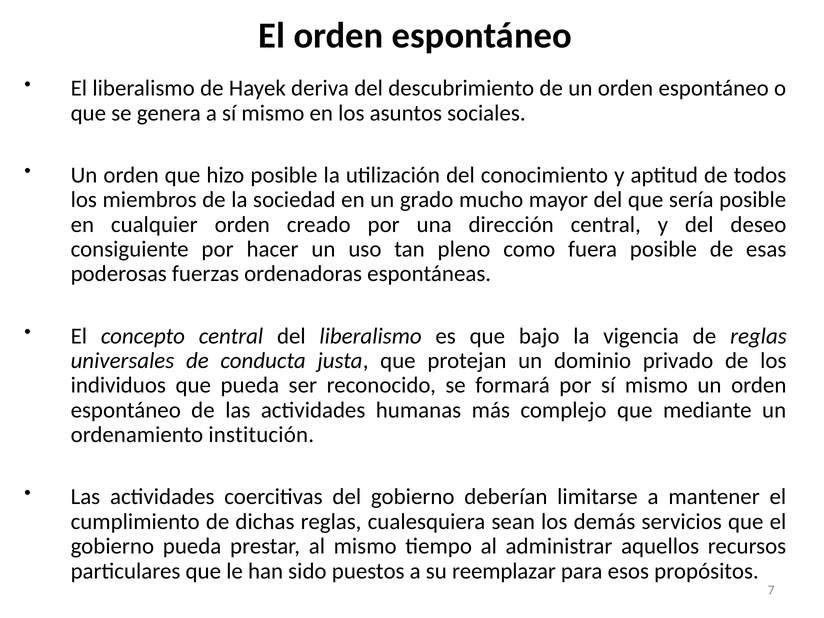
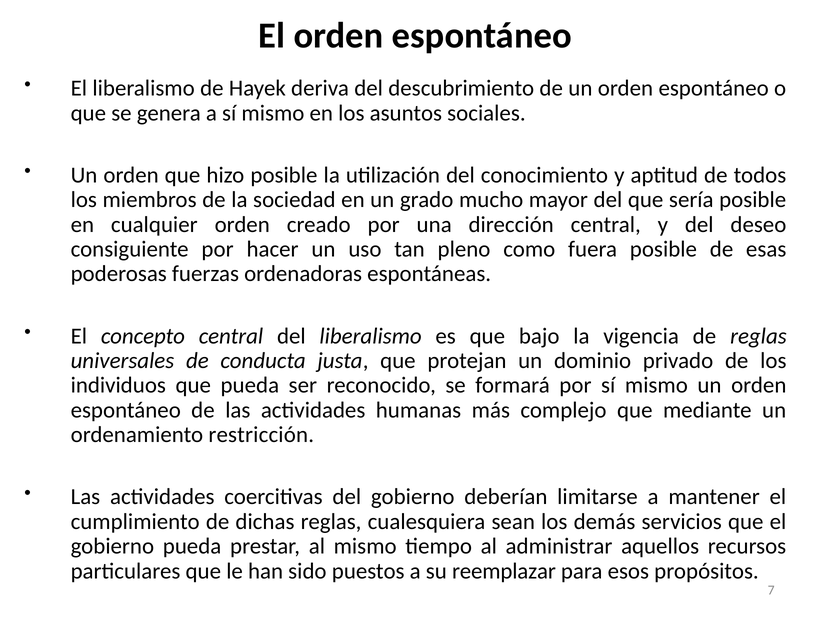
institución: institución -> restricción
